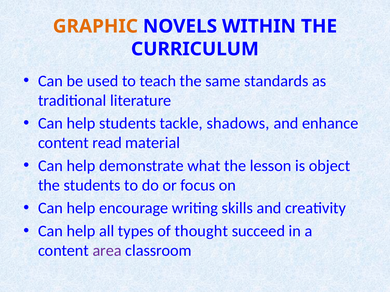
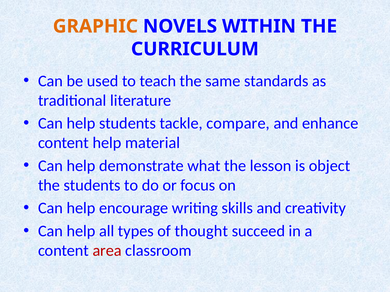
shadows: shadows -> compare
content read: read -> help
area colour: purple -> red
